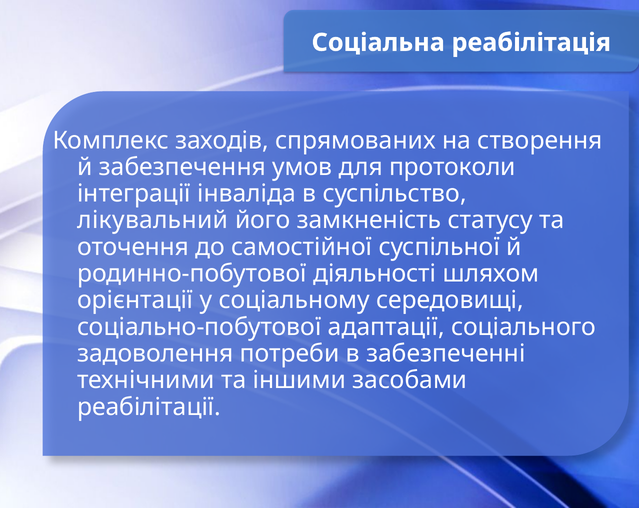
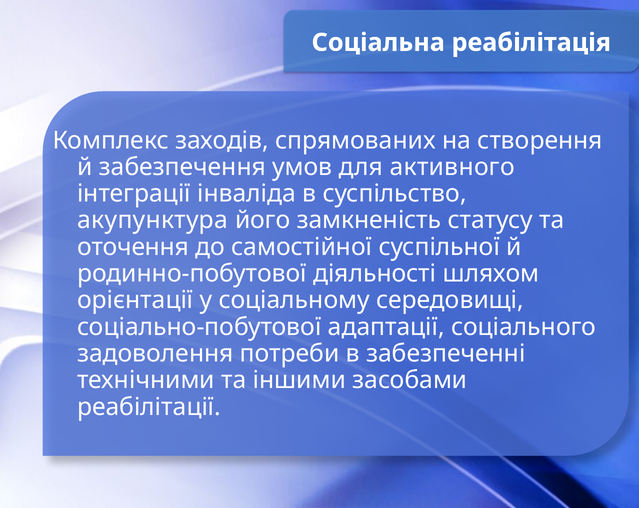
протоколи: протоколи -> активного
лікувальний: лікувальний -> акупунктура
